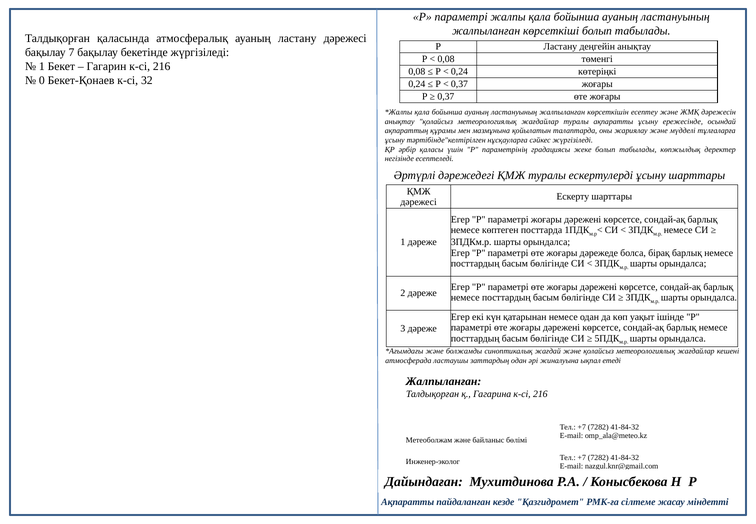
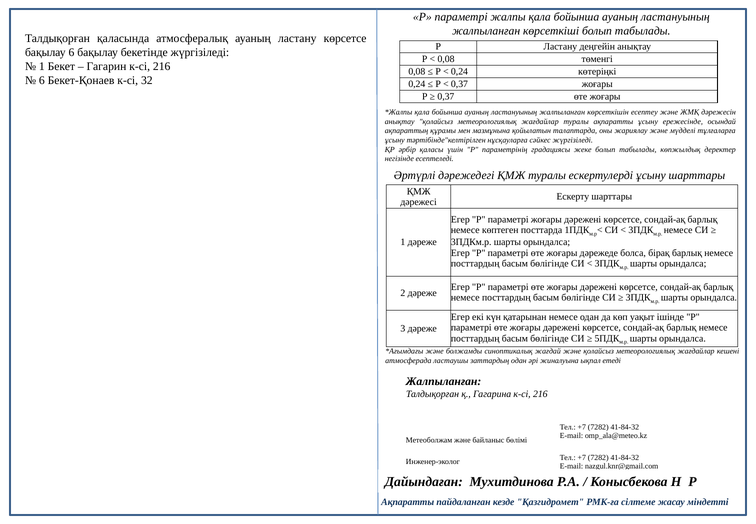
ластану дәрежесі: дәрежесі -> көрсетсе
бақылау 7: 7 -> 6
0 at (42, 80): 0 -> 6
